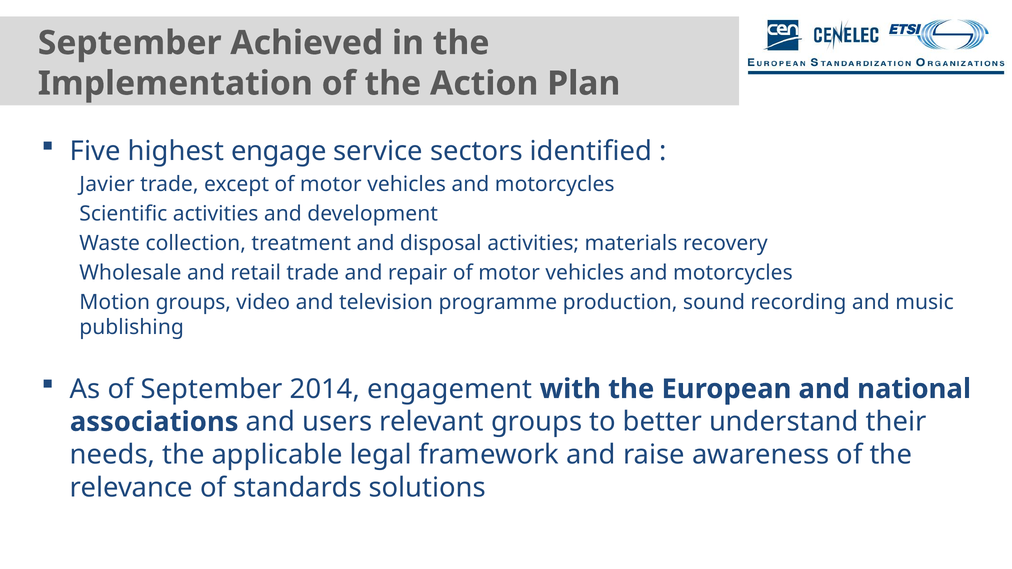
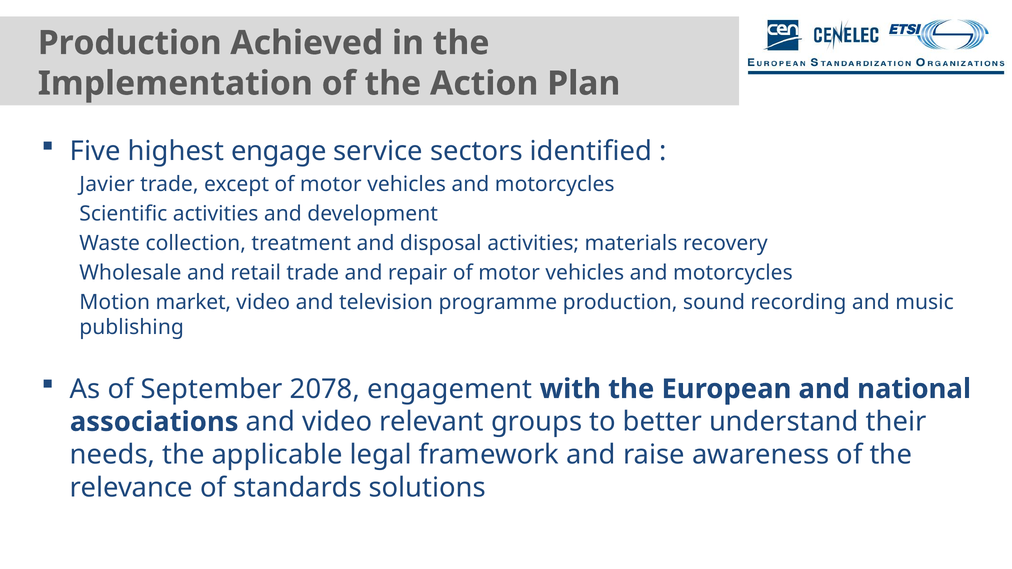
September at (130, 43): September -> Production
Motion groups: groups -> market
2014: 2014 -> 2078
and users: users -> video
